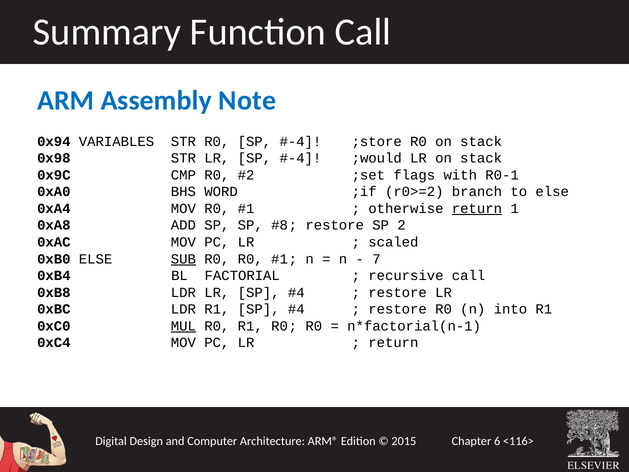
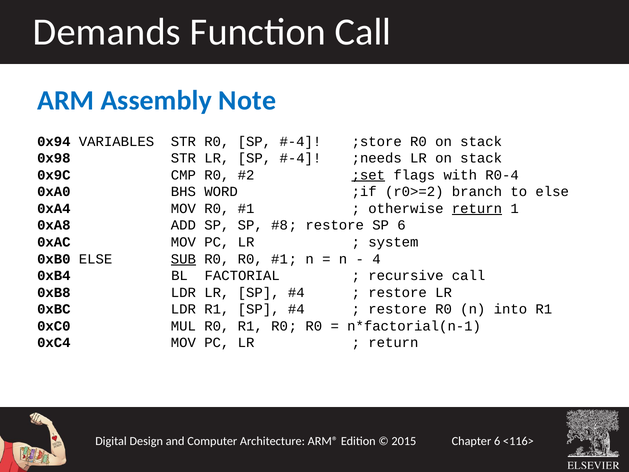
Summary: Summary -> Demands
;would: ;would -> ;needs
;set underline: none -> present
R0-1: R0-1 -> R0-4
SP 2: 2 -> 6
scaled: scaled -> system
7: 7 -> 4
MUL underline: present -> none
